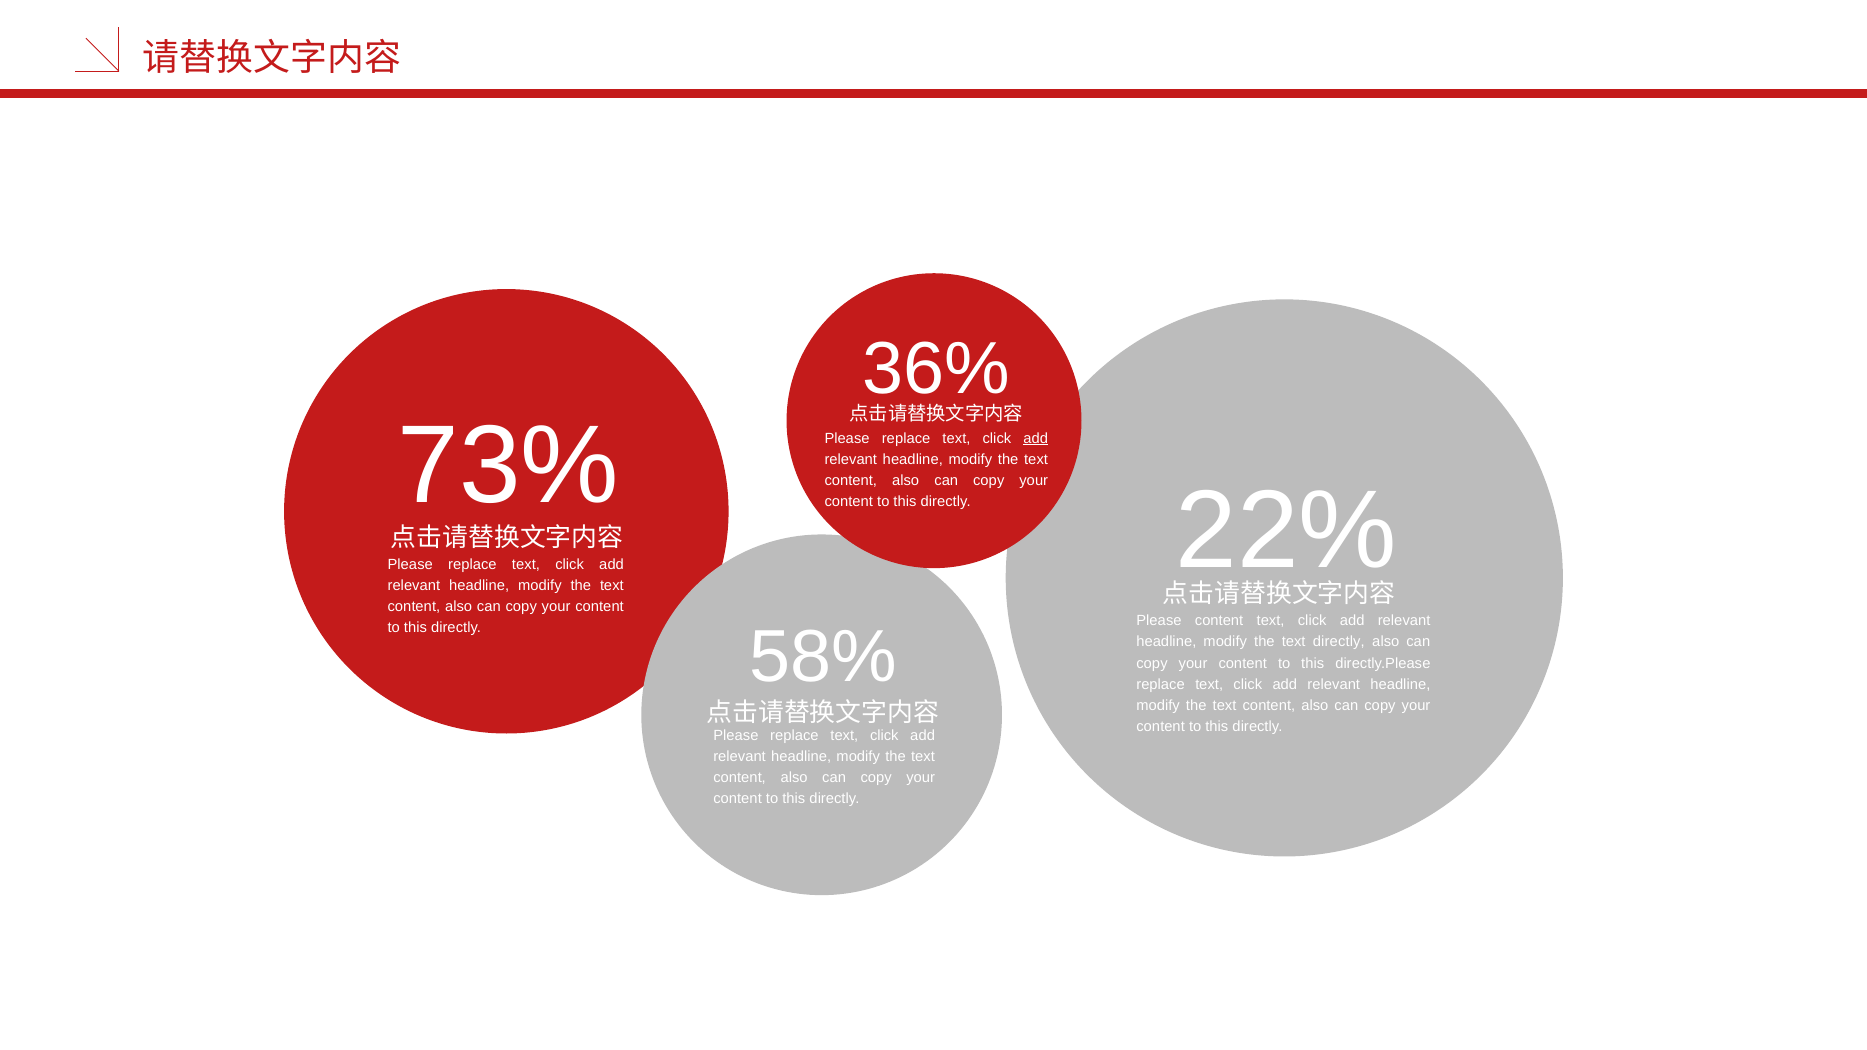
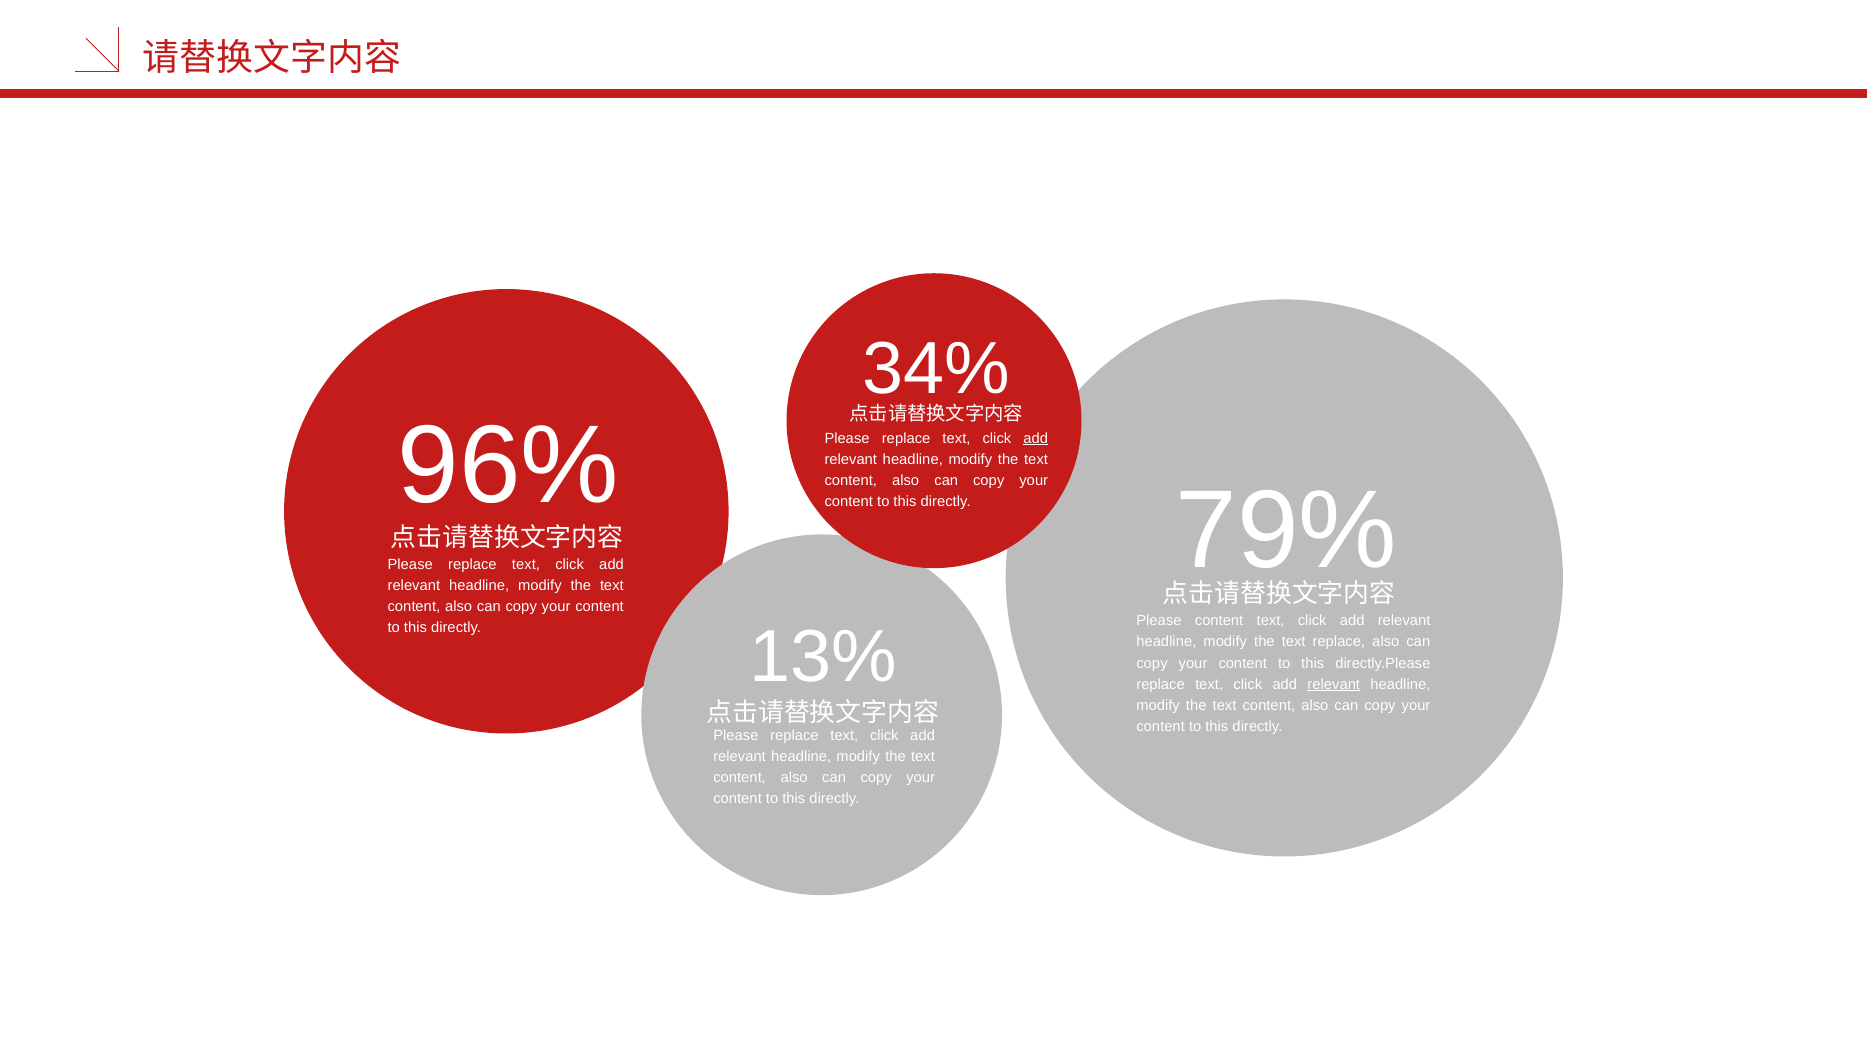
36%: 36% -> 34%
73%: 73% -> 96%
22%: 22% -> 79%
58%: 58% -> 13%
text directly: directly -> replace
relevant at (1334, 684) underline: none -> present
